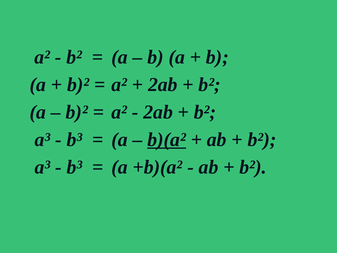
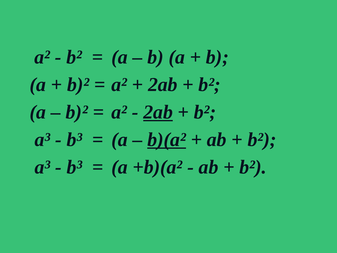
2ab at (158, 112) underline: none -> present
